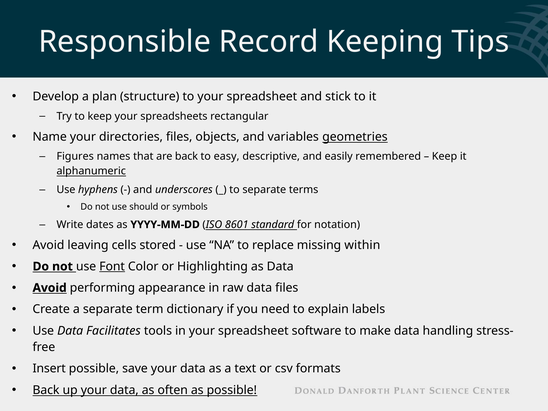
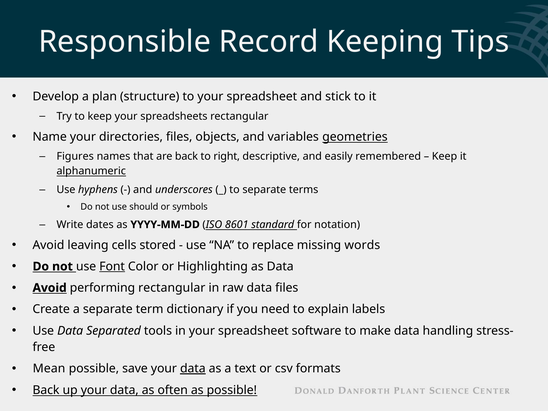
easy: easy -> right
within: within -> words
performing appearance: appearance -> rectangular
Facilitates: Facilitates -> Separated
Insert: Insert -> Mean
data at (193, 369) underline: none -> present
